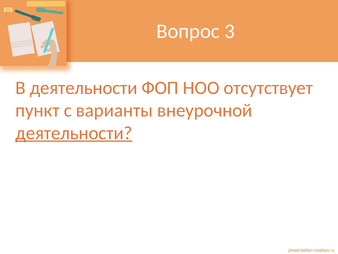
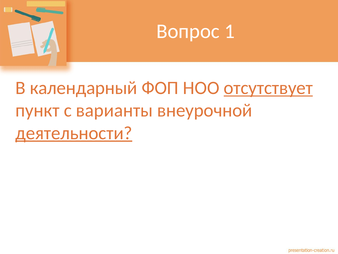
3: 3 -> 1
В деятельности: деятельности -> календарный
отсутствует underline: none -> present
